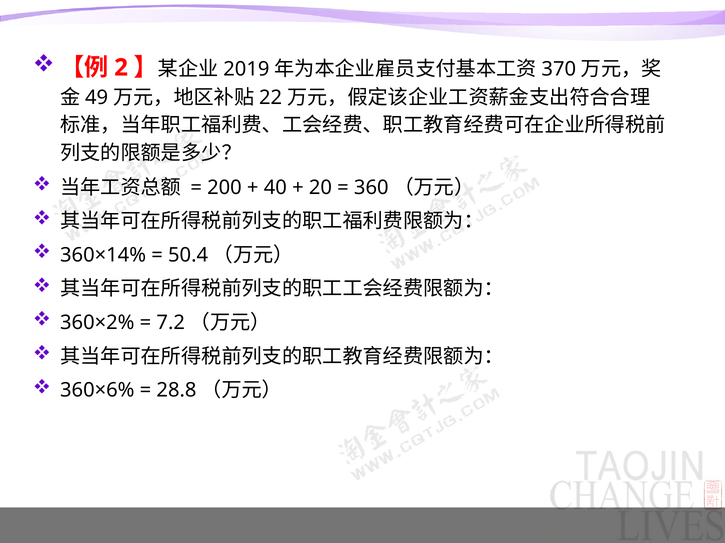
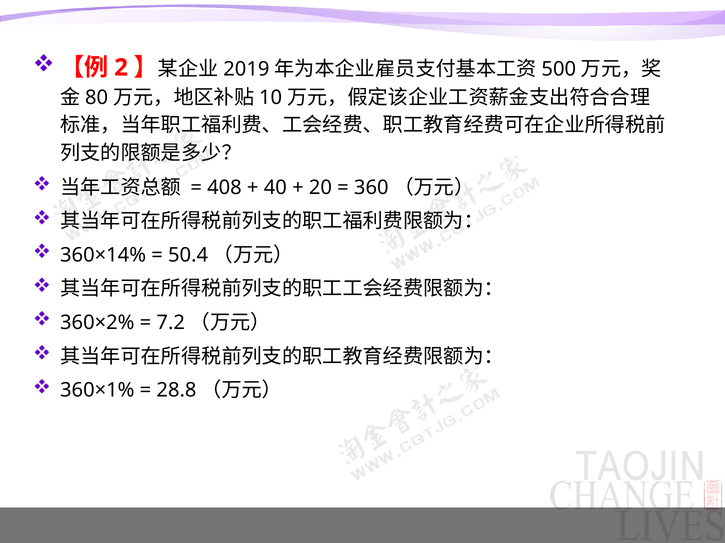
370: 370 -> 500
49: 49 -> 80
22: 22 -> 10
200: 200 -> 408
360×6%: 360×6% -> 360×1%
